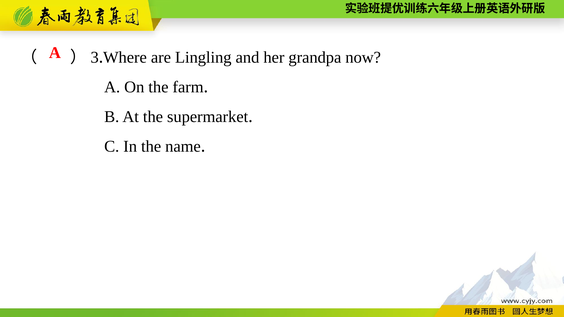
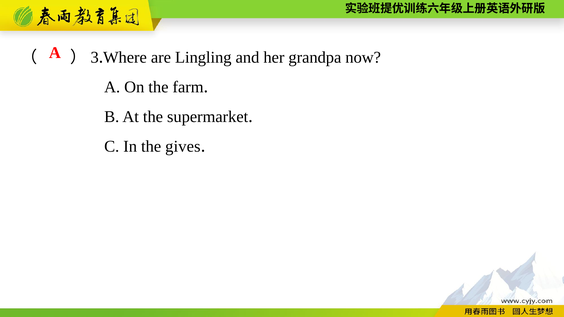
name: name -> gives
